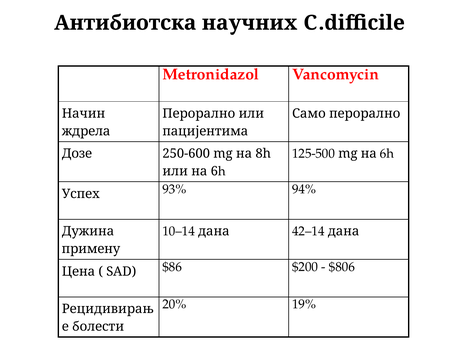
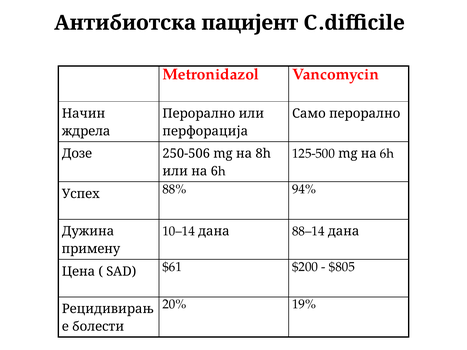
научних: научних -> пацијент
пацијентима: пацијентима -> перфорација
250-600: 250-600 -> 250-506
93%: 93% -> 88%
42–14: 42–14 -> 88–14
$86: $86 -> $61
$806: $806 -> $805
